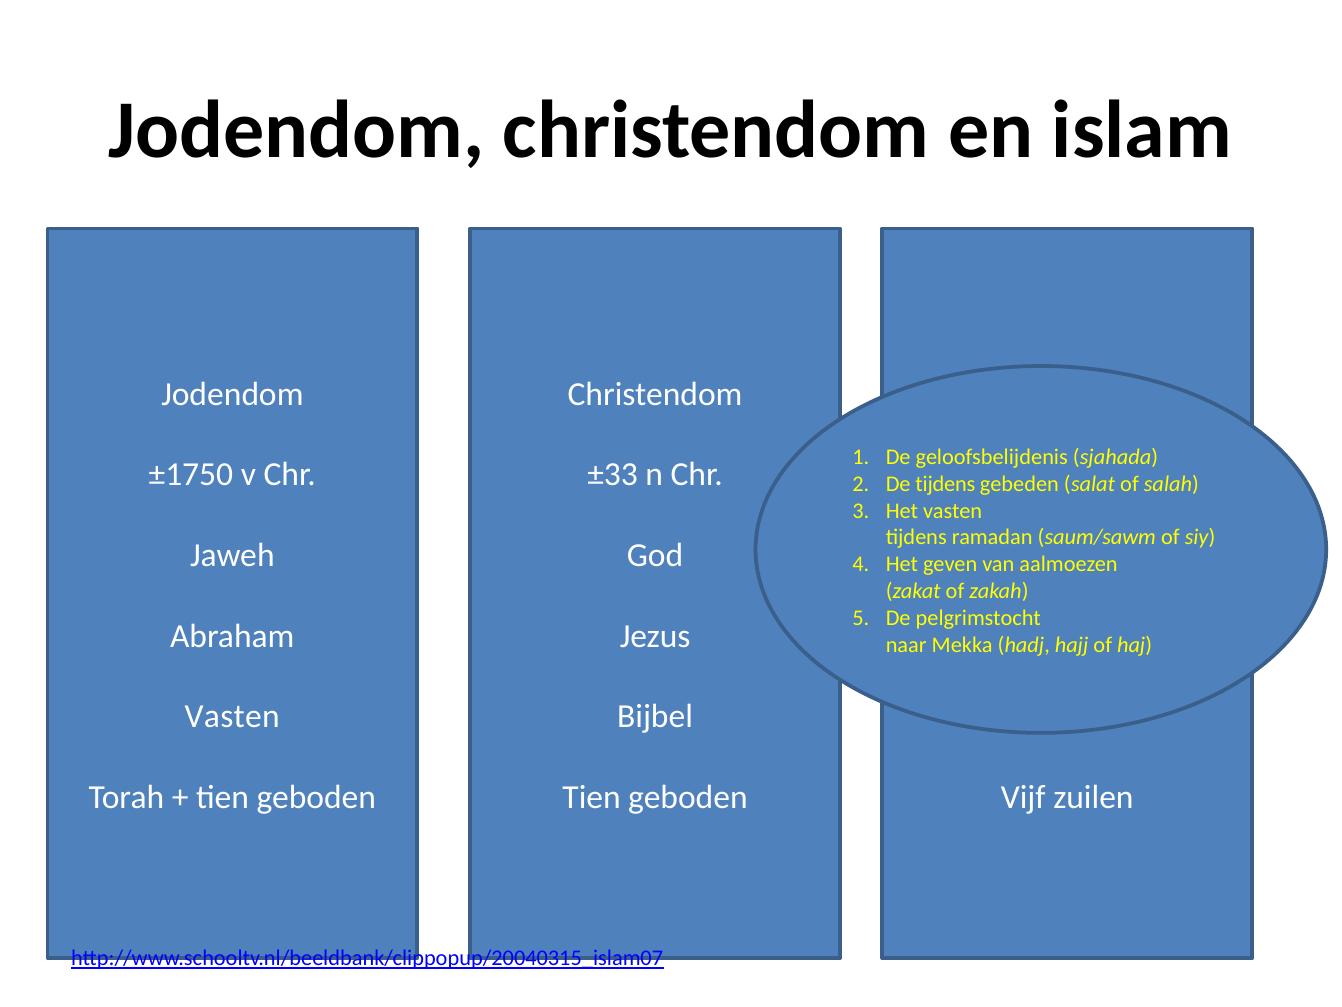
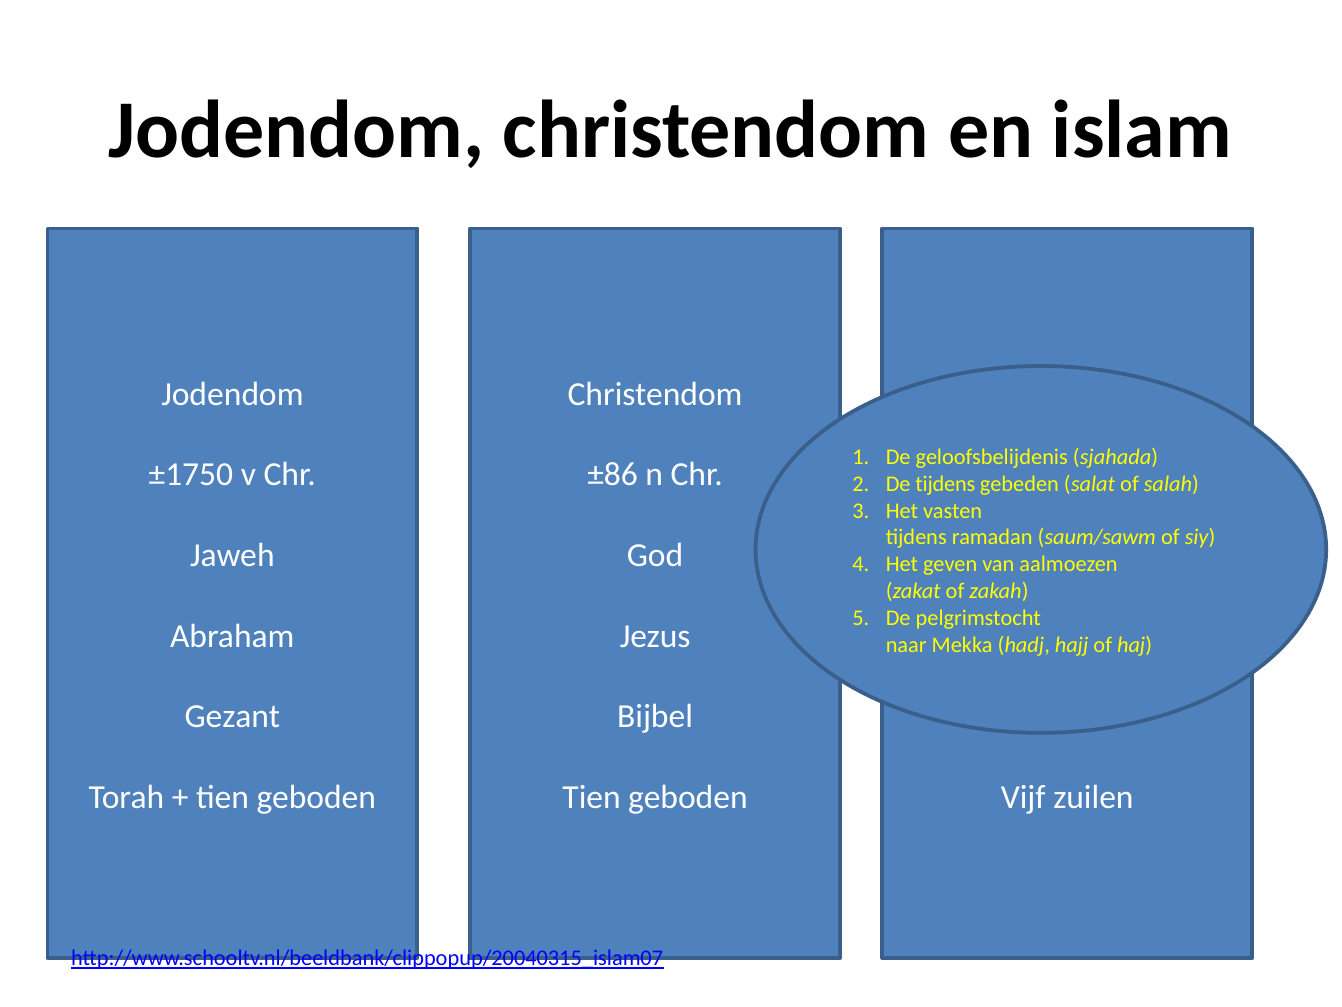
±33: ±33 -> ±86
Vasten at (232, 716): Vasten -> Gezant
